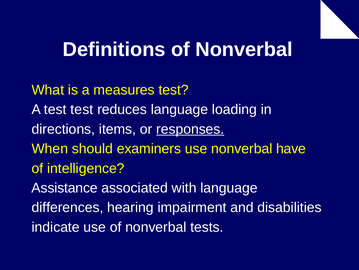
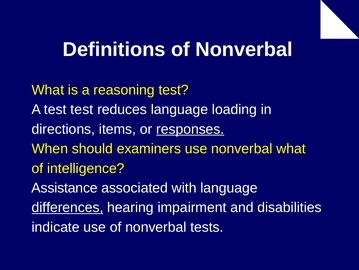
measures: measures -> reasoning
use nonverbal have: have -> what
differences underline: none -> present
